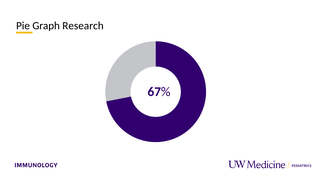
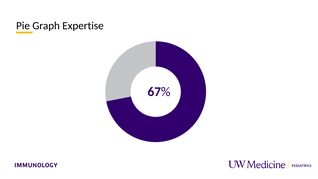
Research: Research -> Expertise
